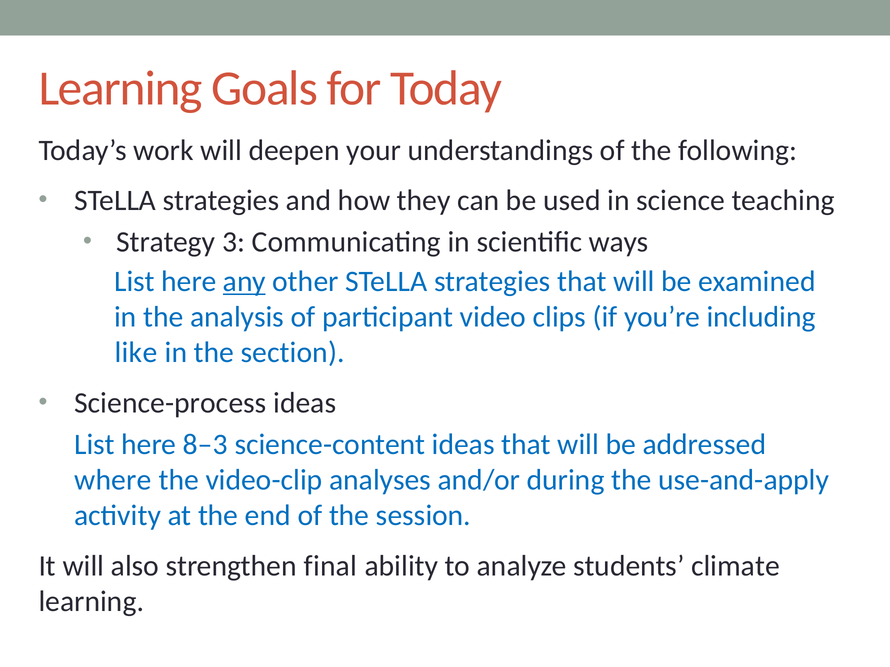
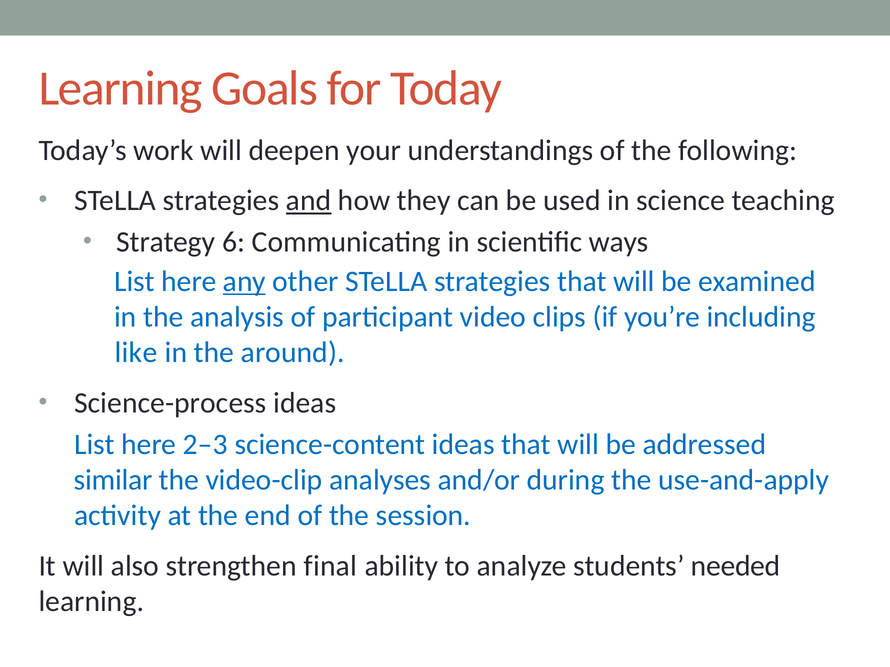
and underline: none -> present
3: 3 -> 6
section: section -> around
8–3: 8–3 -> 2–3
where: where -> similar
climate: climate -> needed
